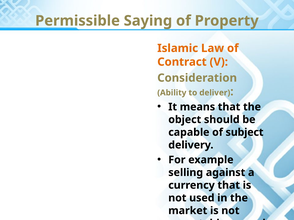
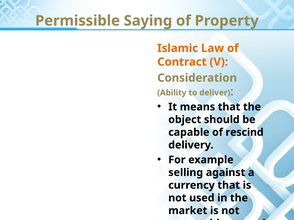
subject: subject -> rescind
